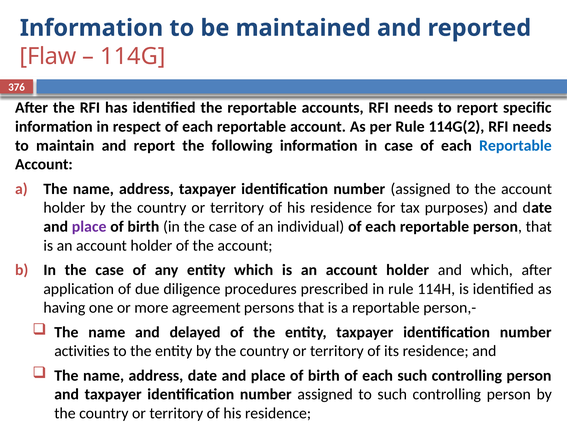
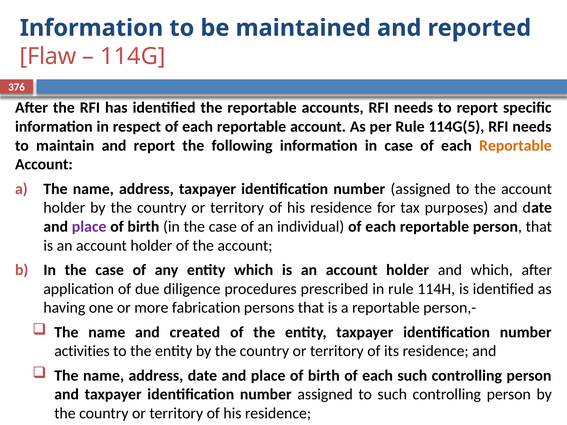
114G(2: 114G(2 -> 114G(5
Reportable at (515, 146) colour: blue -> orange
agreement: agreement -> fabrication
delayed: delayed -> created
